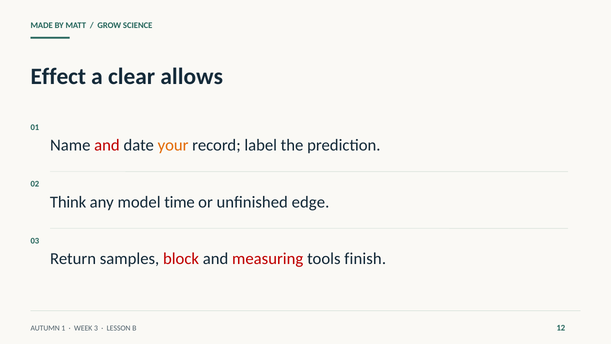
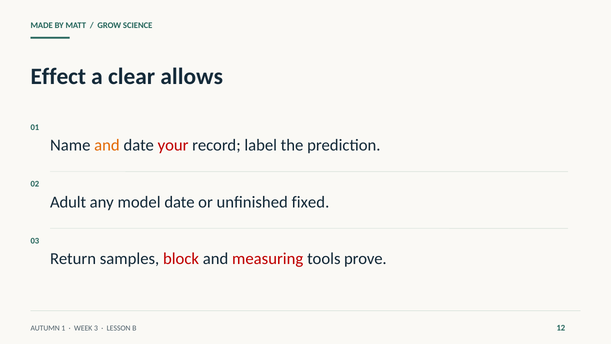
and at (107, 145) colour: red -> orange
your colour: orange -> red
Think: Think -> Adult
model time: time -> date
edge: edge -> fixed
finish: finish -> prove
